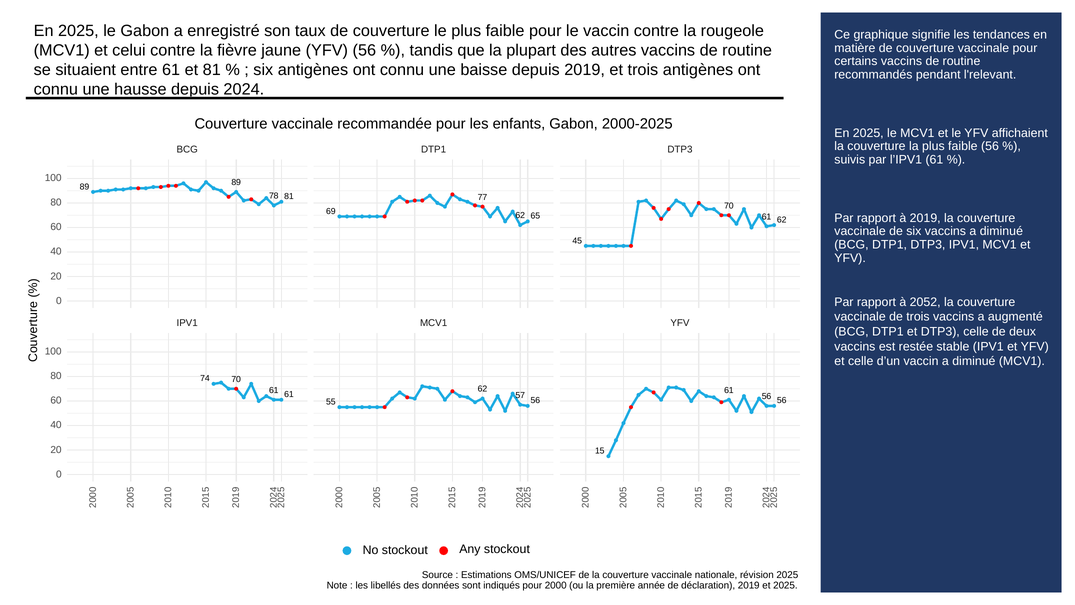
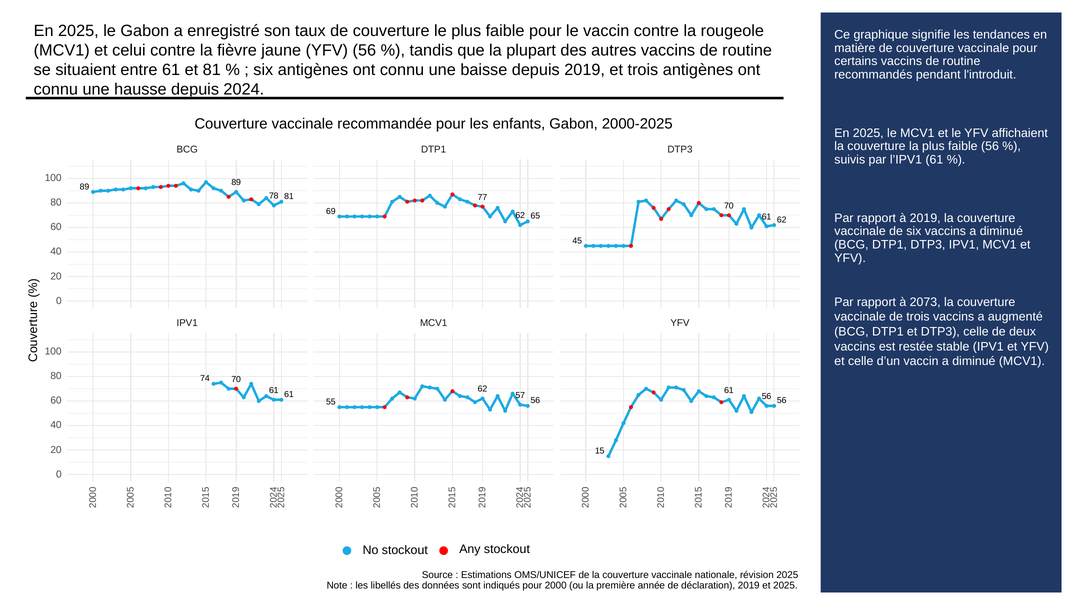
l'relevant: l'relevant -> l'introduit
2052: 2052 -> 2073
